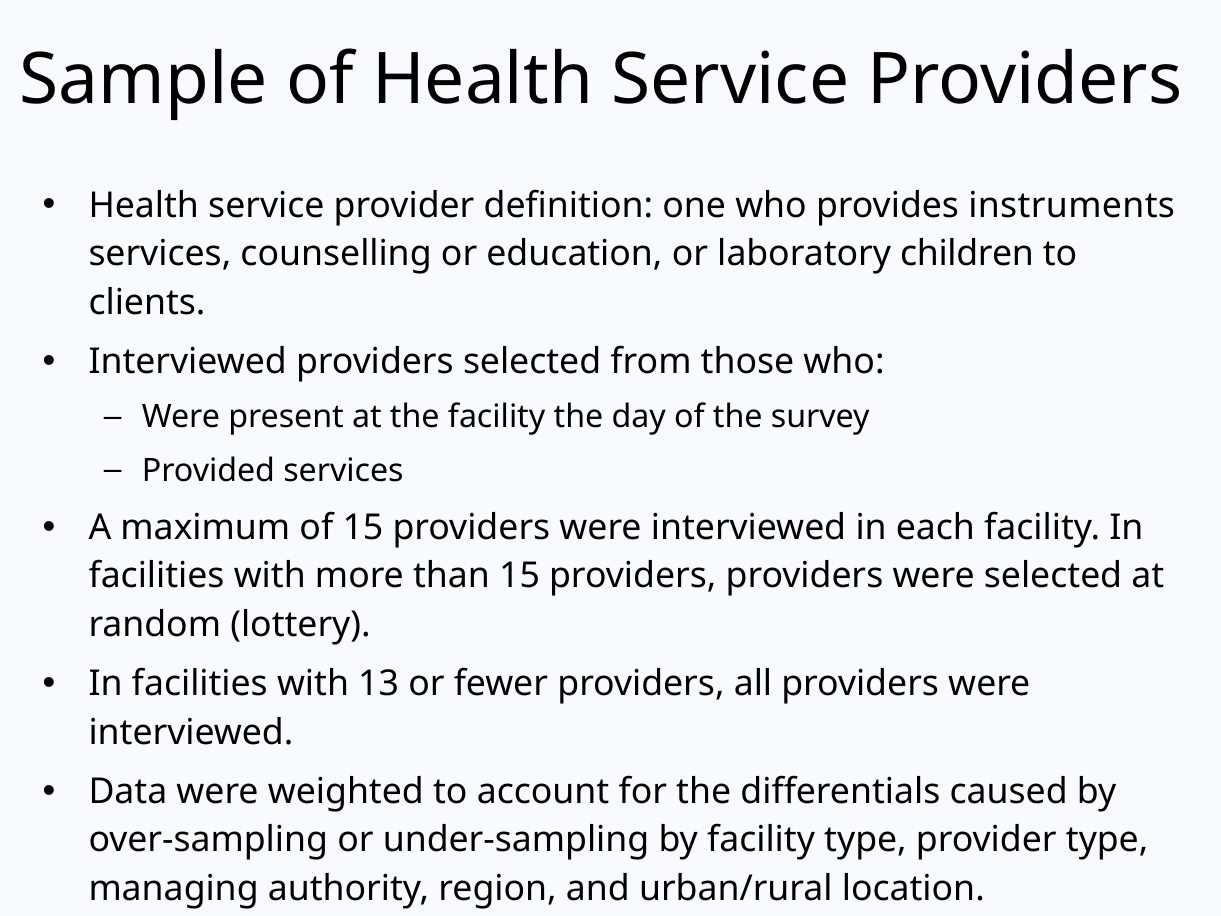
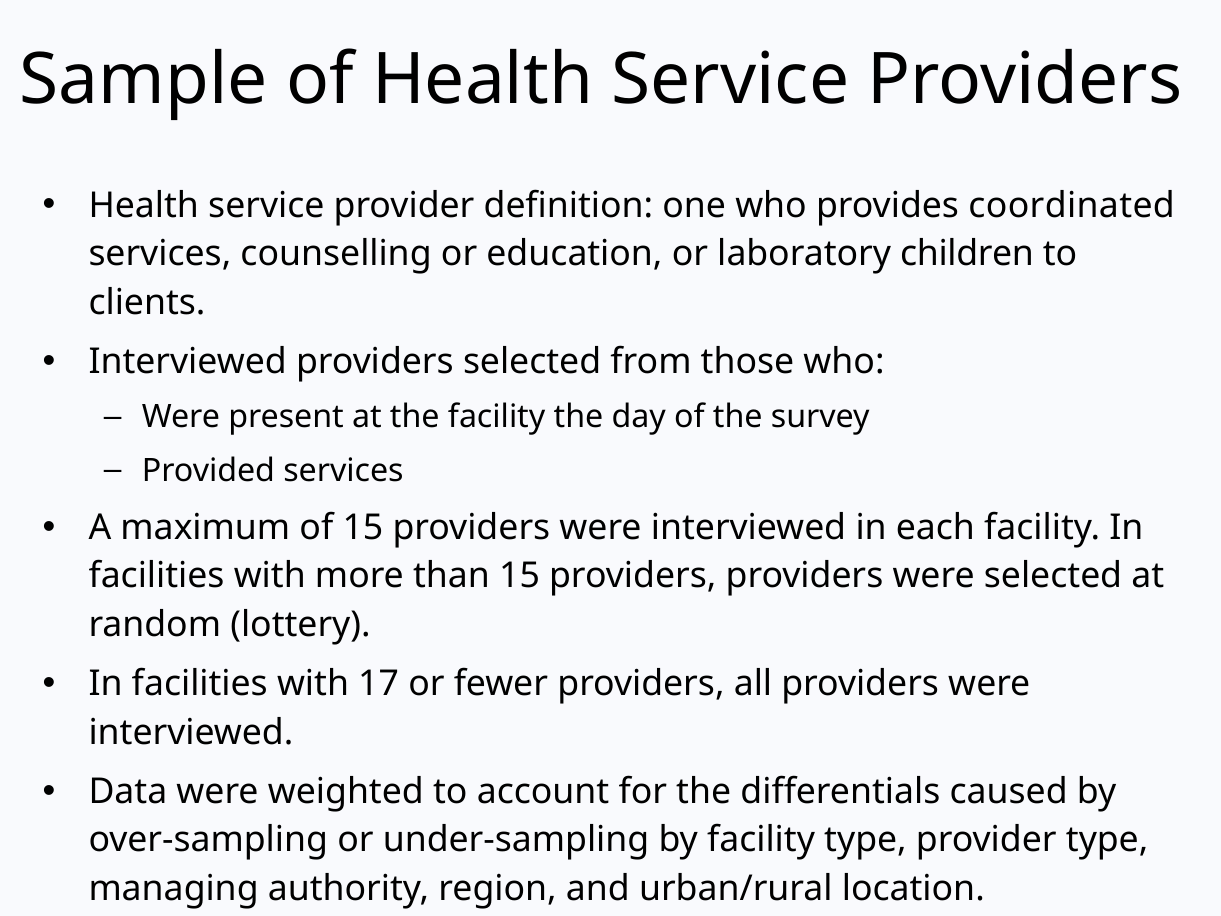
instruments: instruments -> coordinated
13: 13 -> 17
